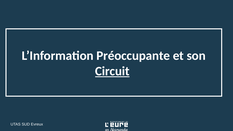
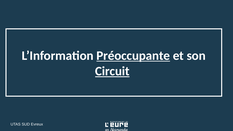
Préoccupante underline: none -> present
